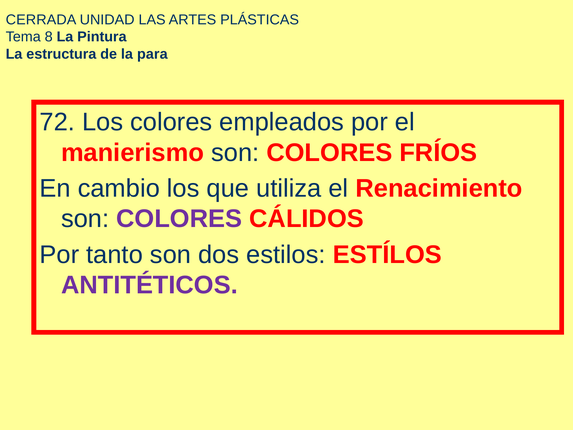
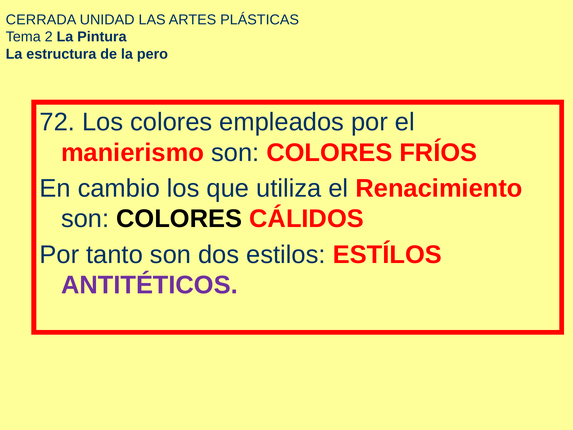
8: 8 -> 2
para: para -> pero
COLORES at (179, 219) colour: purple -> black
